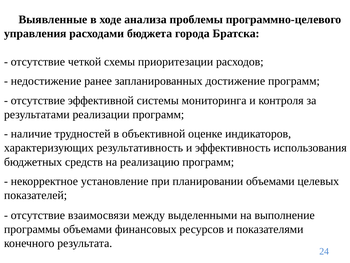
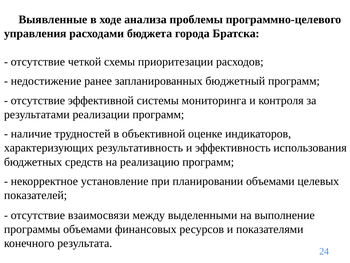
достижение: достижение -> бюджетный
